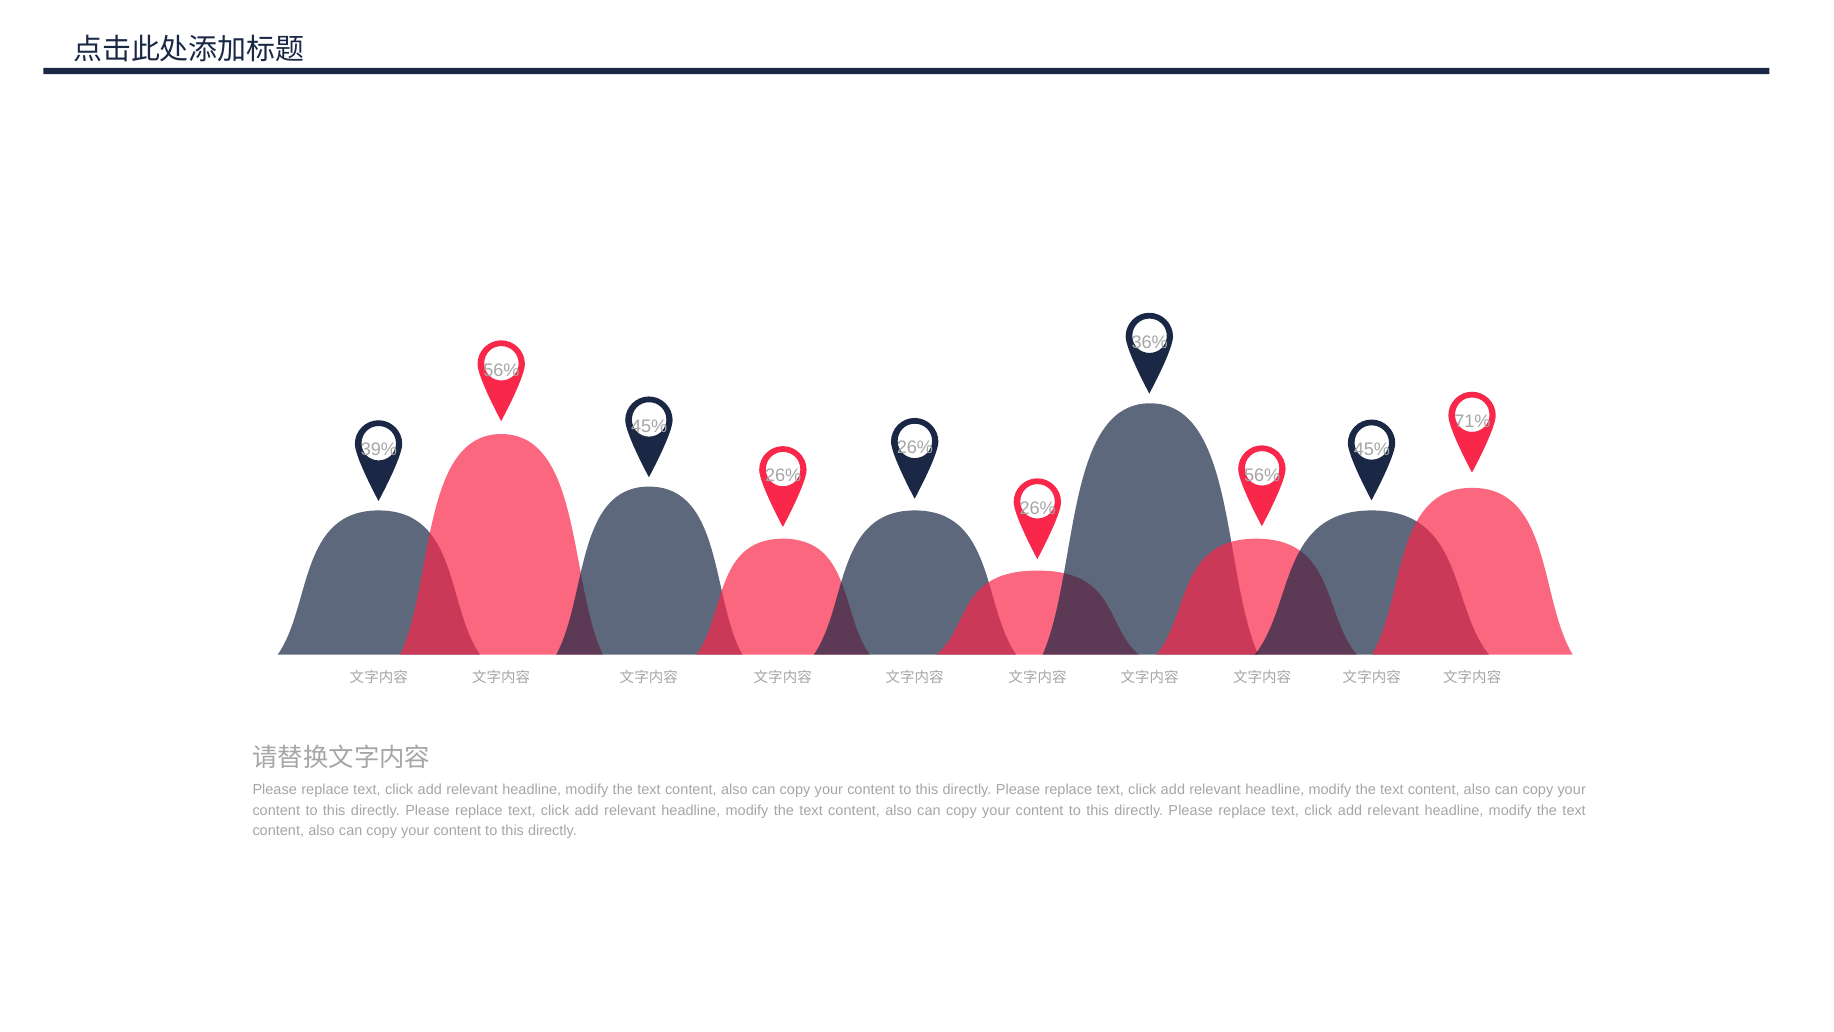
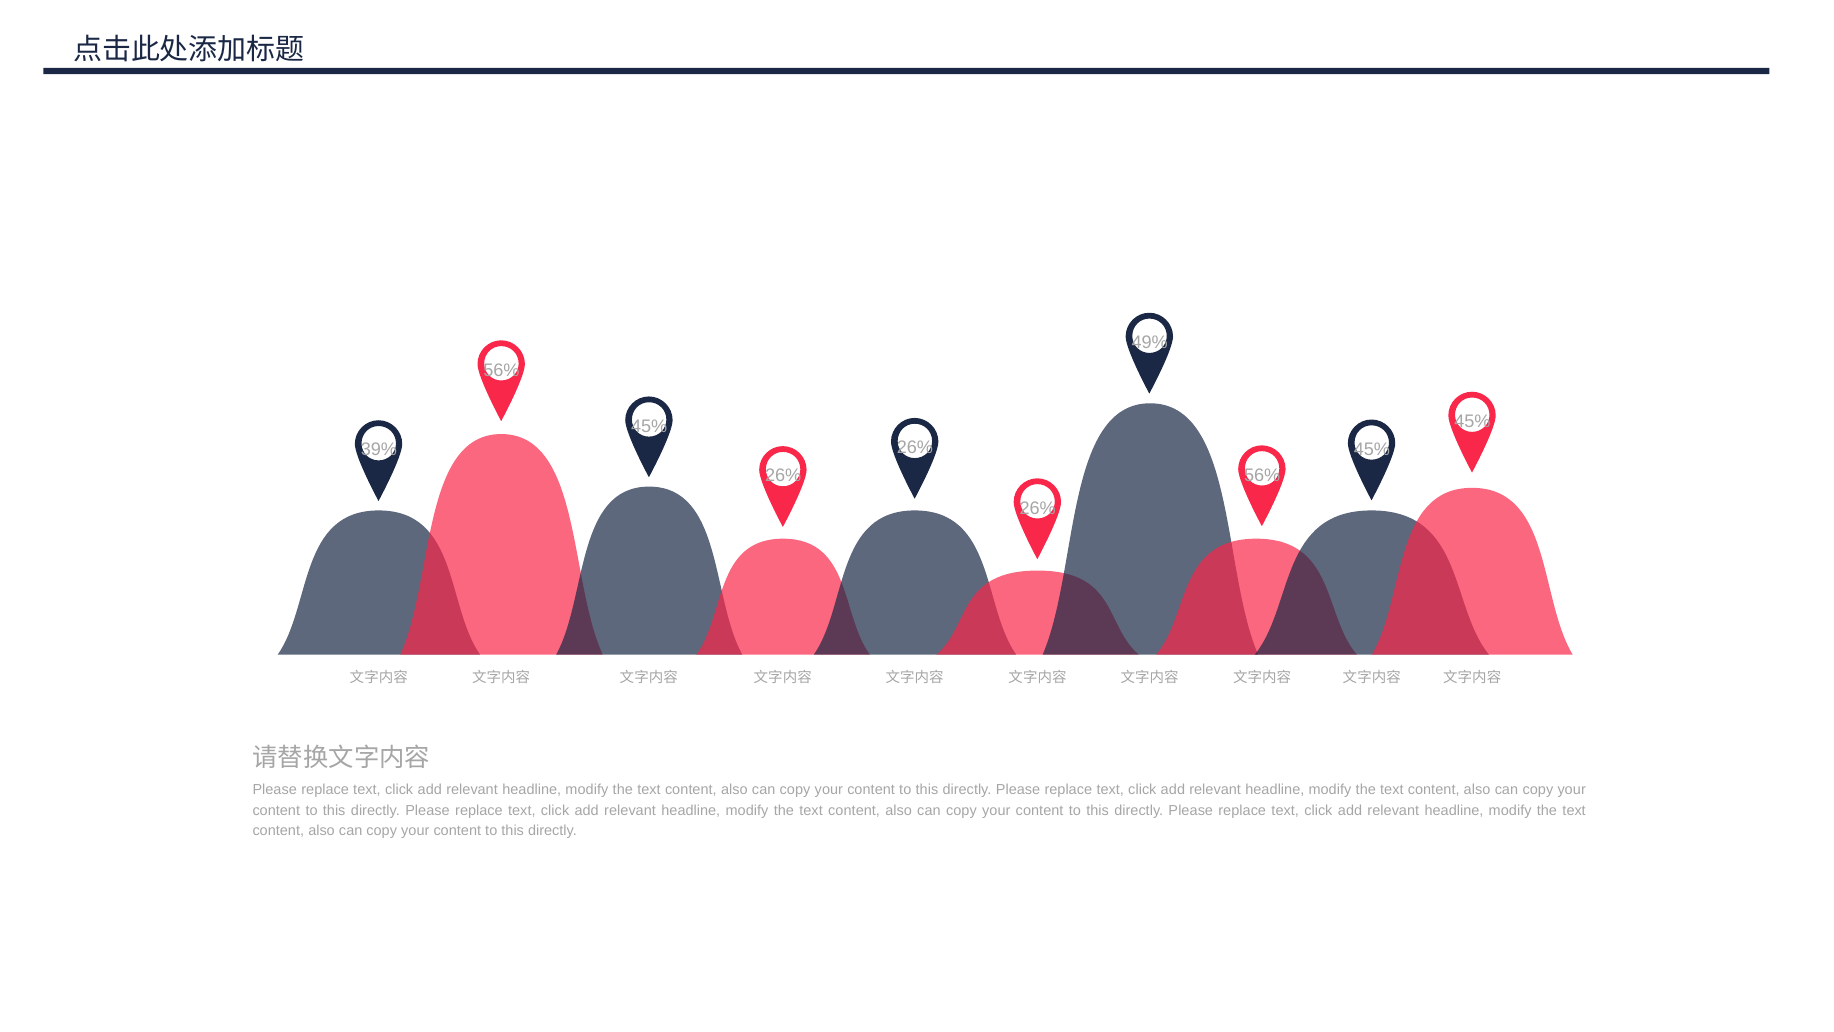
36%: 36% -> 49%
71% at (1472, 421): 71% -> 45%
